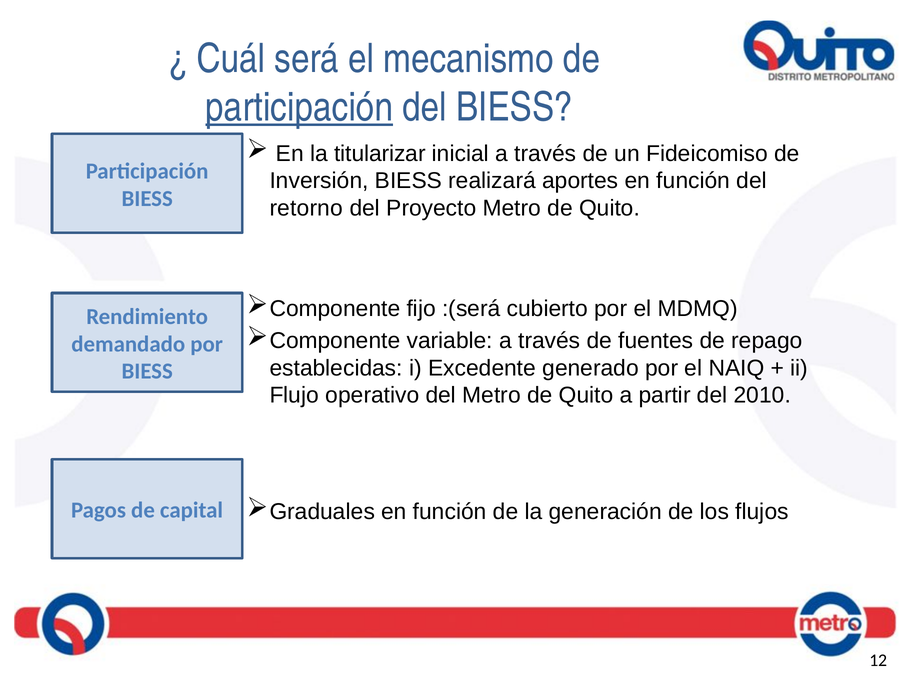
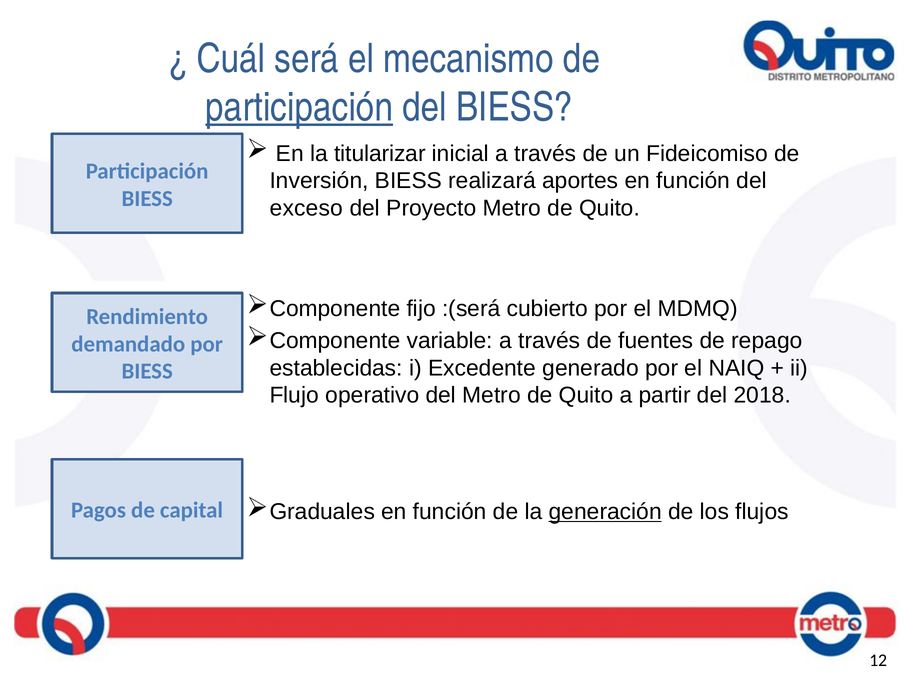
retorno: retorno -> exceso
2010: 2010 -> 2018
generación underline: none -> present
